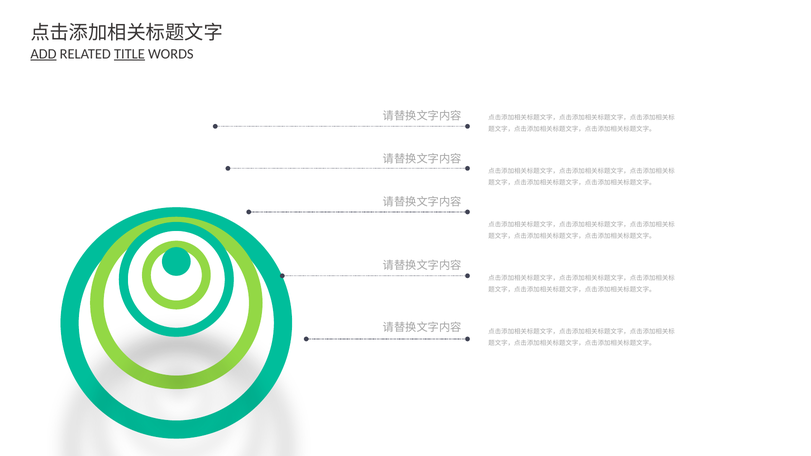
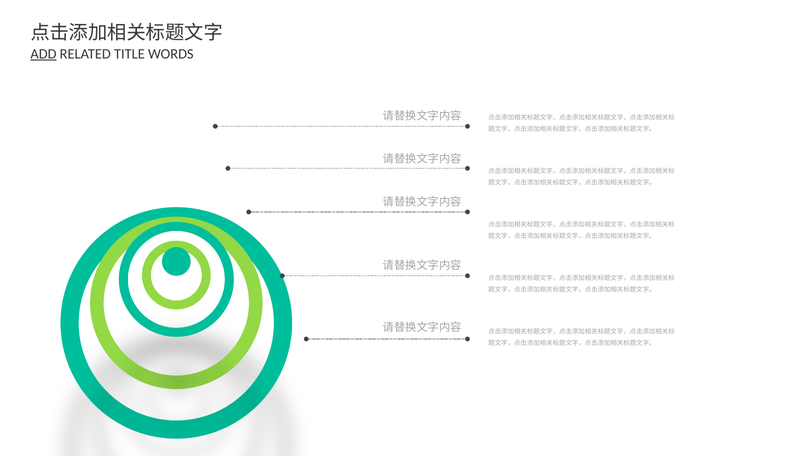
TITLE underline: present -> none
